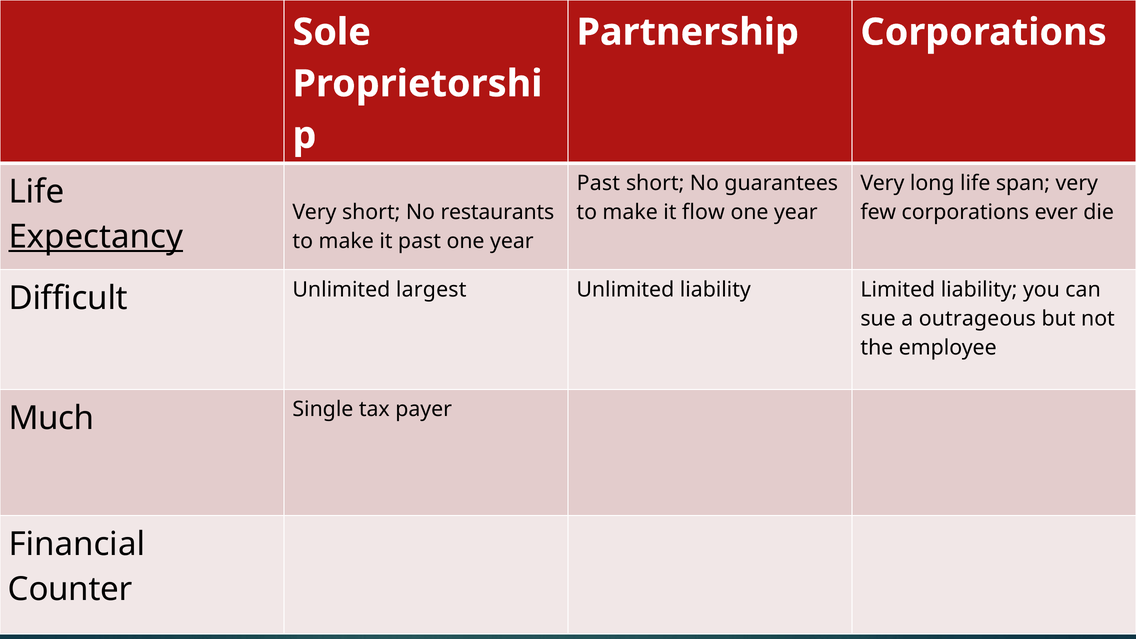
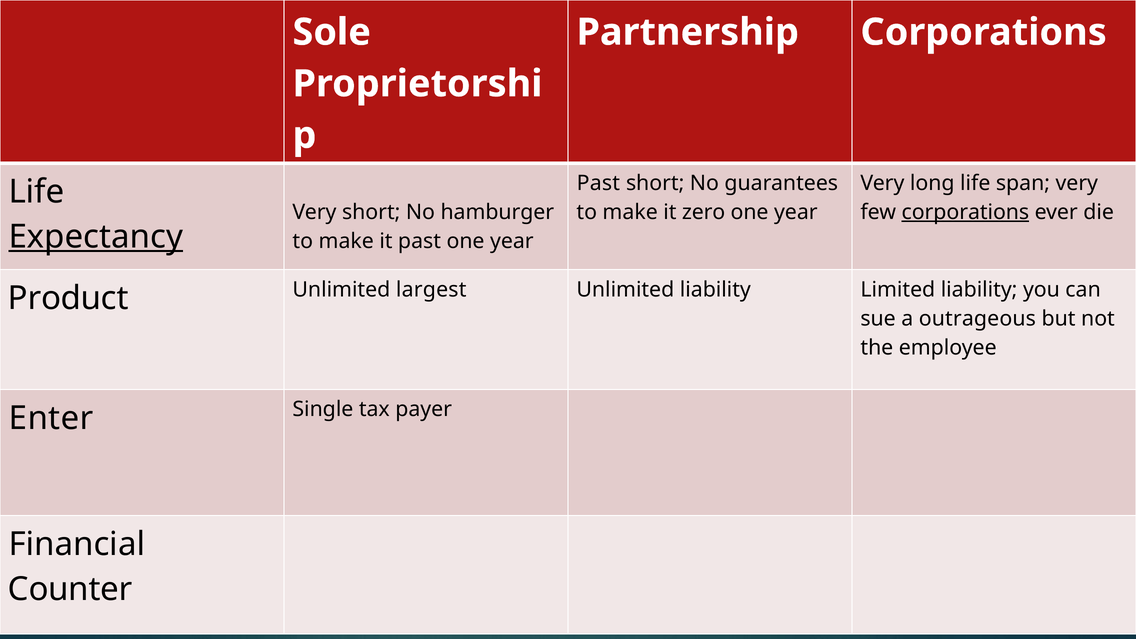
restaurants: restaurants -> hamburger
flow: flow -> zero
corporations at (965, 212) underline: none -> present
Difficult: Difficult -> Product
Much: Much -> Enter
